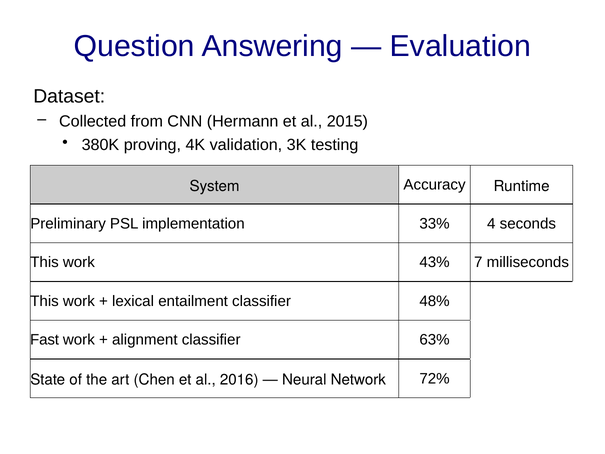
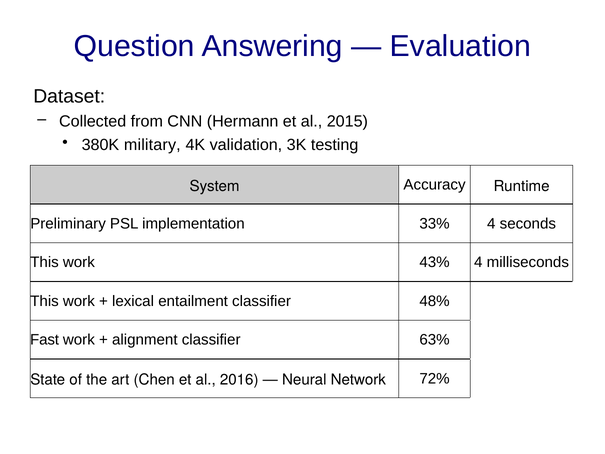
proving: proving -> military
43% 7: 7 -> 4
